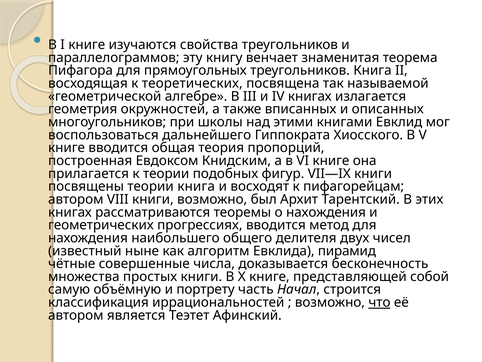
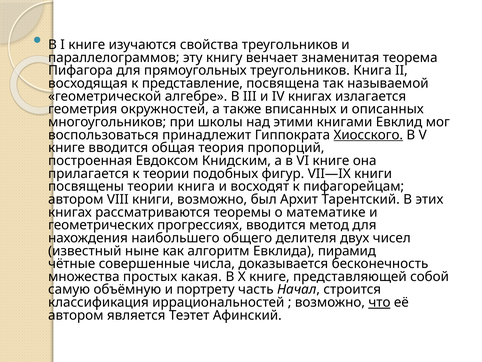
теоретических: теоретических -> представление
дальнейшего: дальнейшего -> принадлежит
Хиосского underline: none -> present
о нахождения: нахождения -> математике
простых книги: книги -> какая
